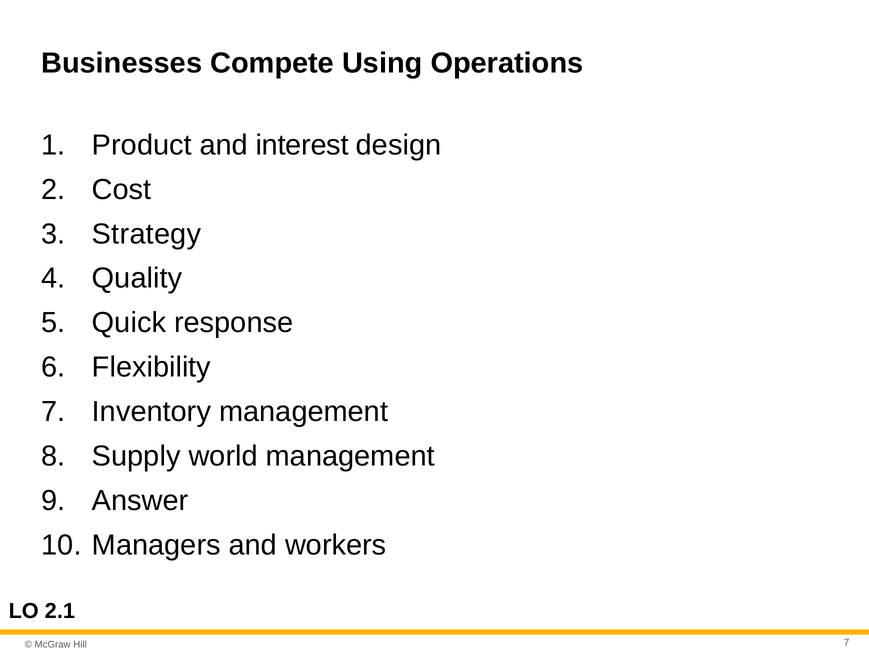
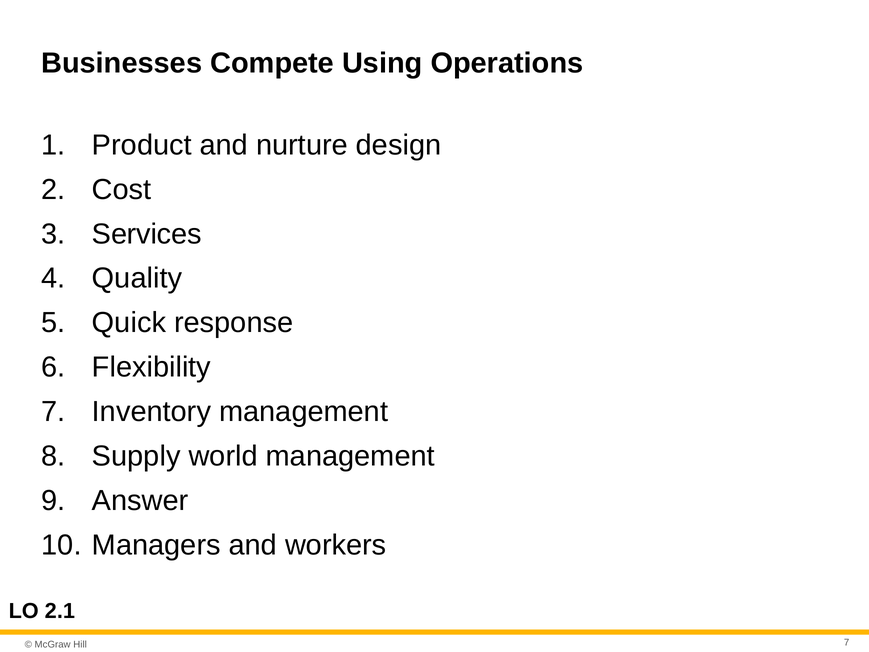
interest: interest -> nurture
Strategy: Strategy -> Services
